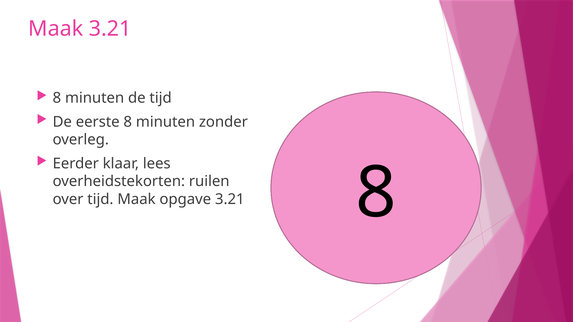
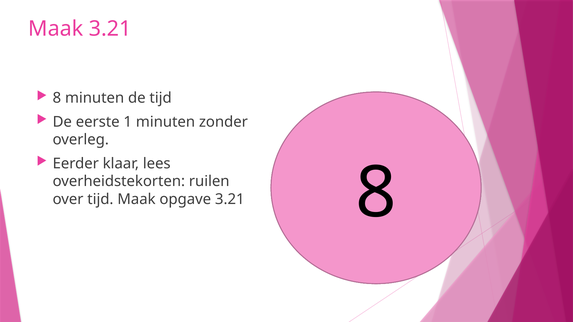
eerste 8: 8 -> 1
